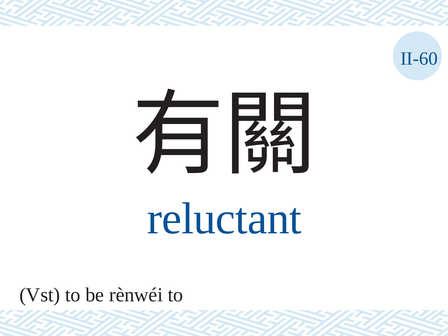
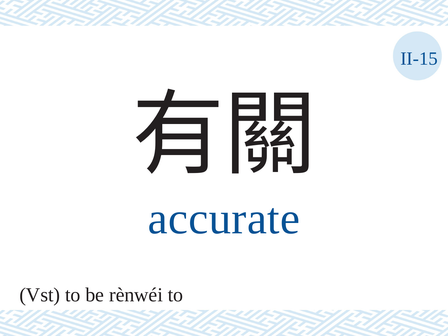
II-60: II-60 -> II-15
reluctant: reluctant -> accurate
